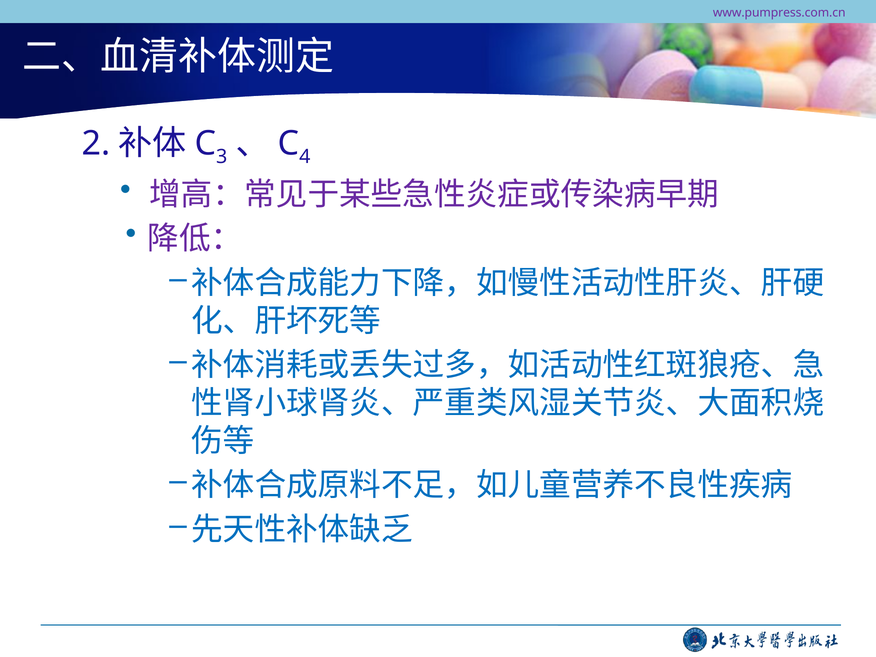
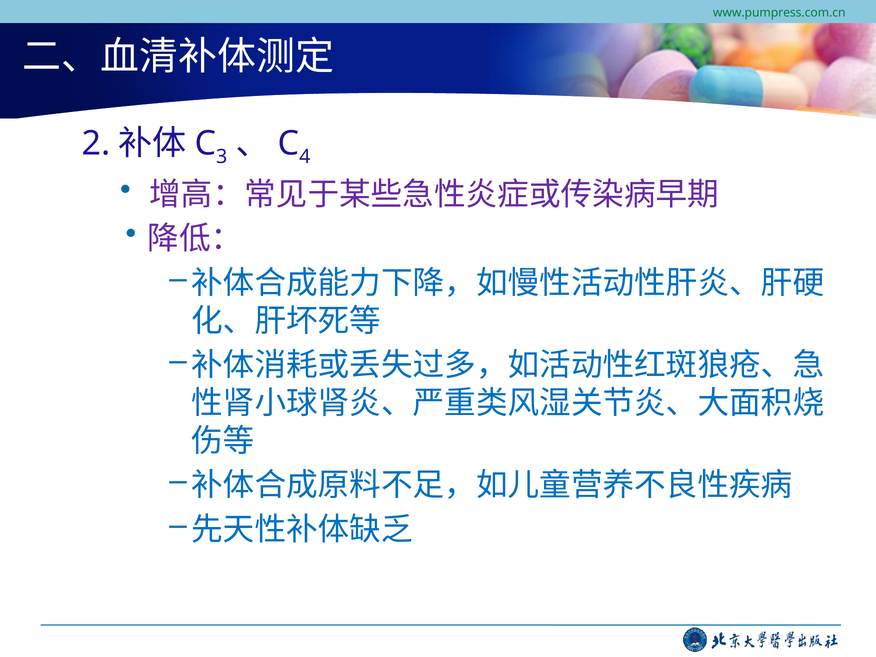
www.pumpress.com.cn colour: purple -> green
